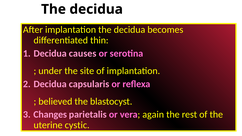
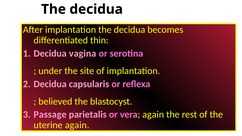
causes: causes -> vagina
Changes: Changes -> Passage
uterine cystic: cystic -> again
